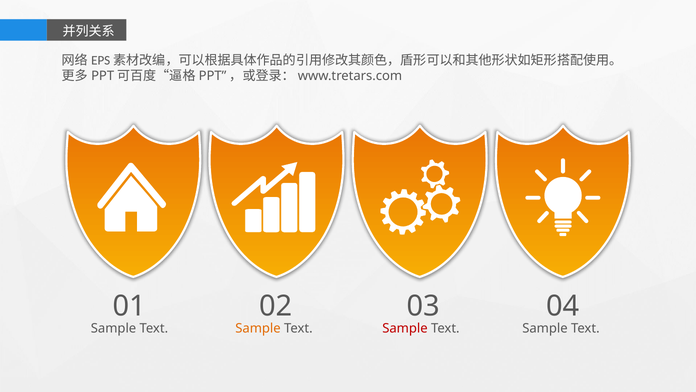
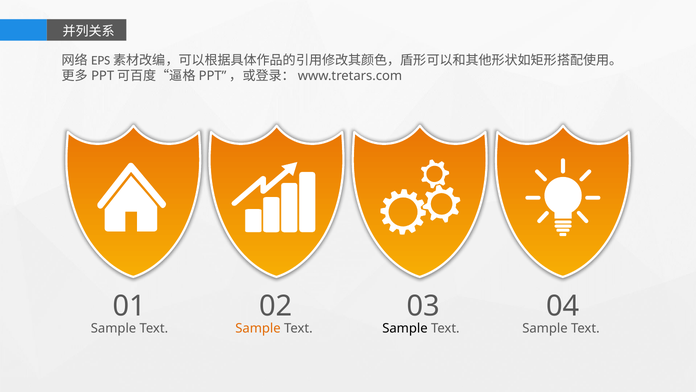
Sample at (405, 328) colour: red -> black
